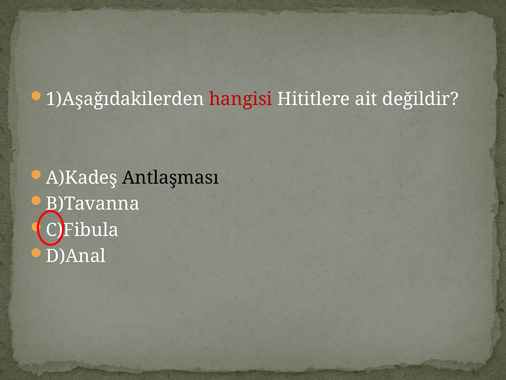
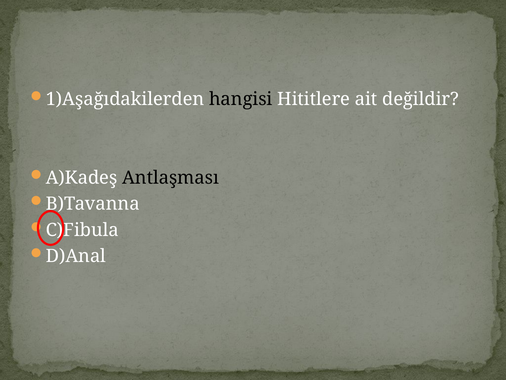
hangisi colour: red -> black
